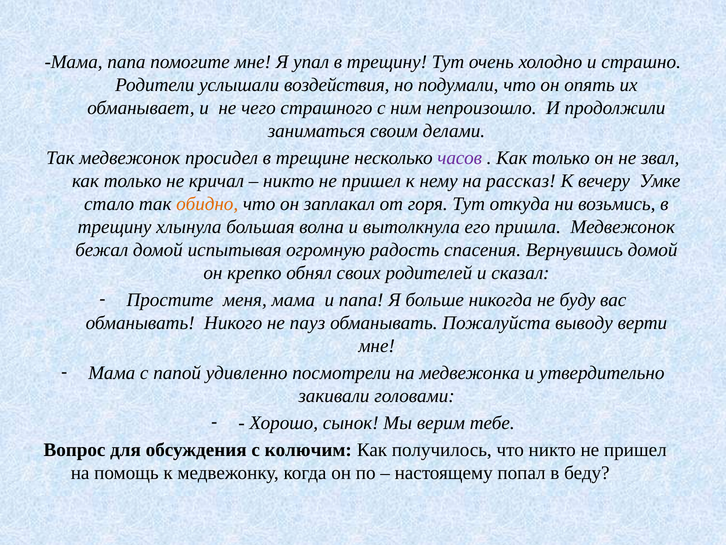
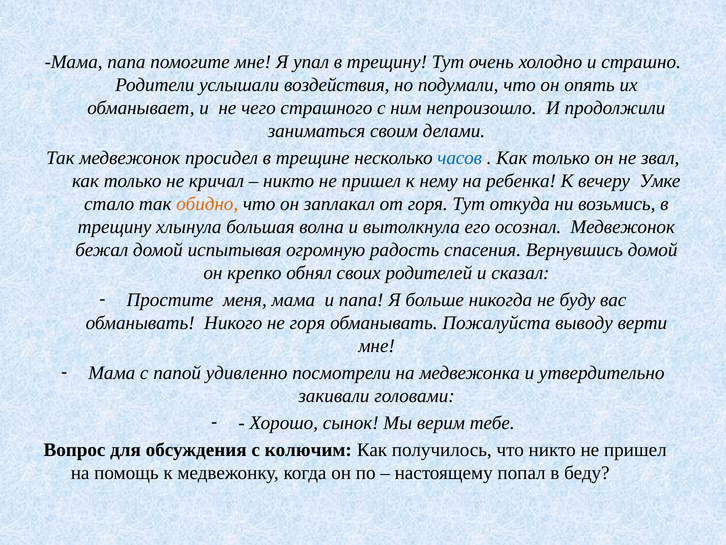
часов colour: purple -> blue
рассказ: рассказ -> ребенка
пришла: пришла -> осознал
не пауз: пауз -> горя
